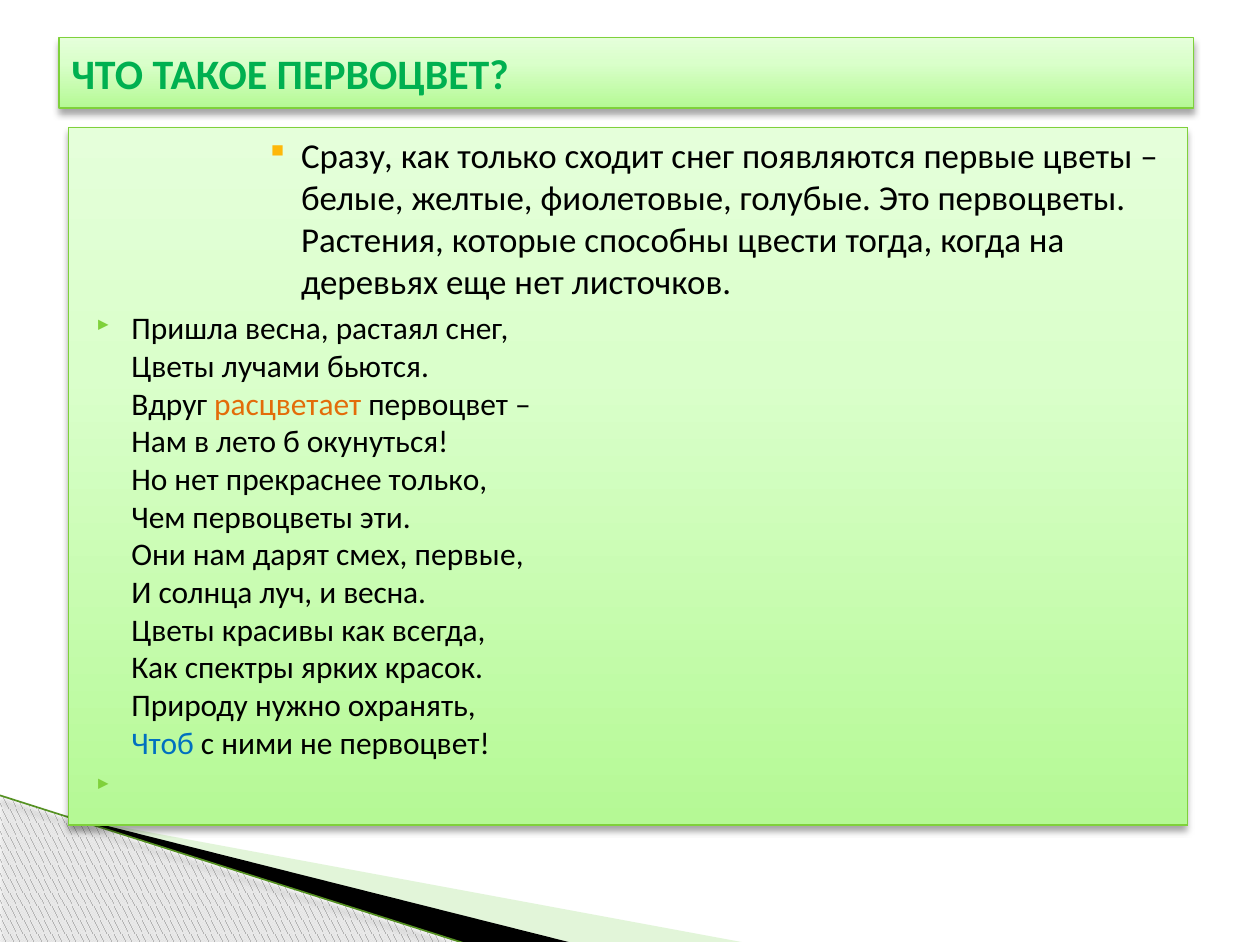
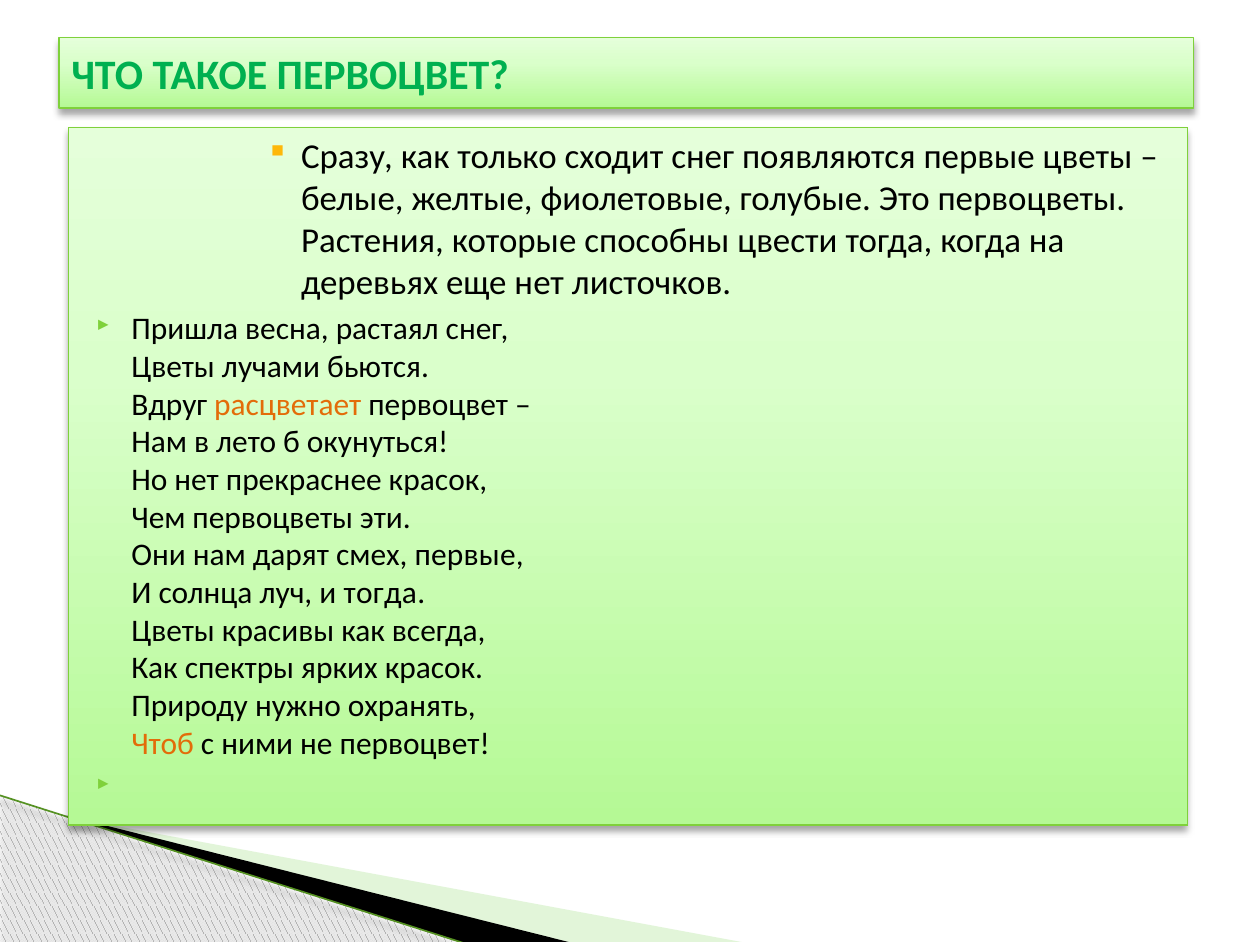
прекраснее только: только -> красок
и весна: весна -> тогда
Чтоб colour: blue -> orange
